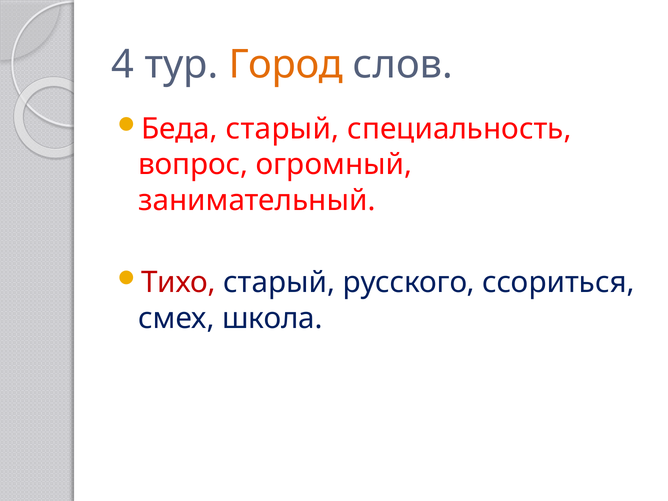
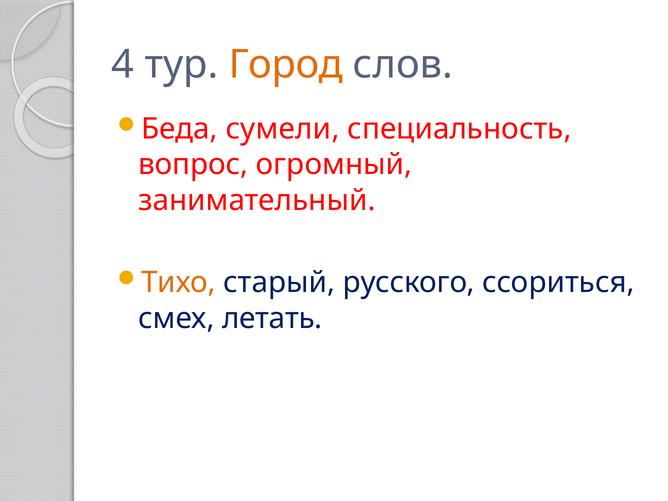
Беда старый: старый -> сумели
Тихо colour: red -> orange
школа: школа -> летать
